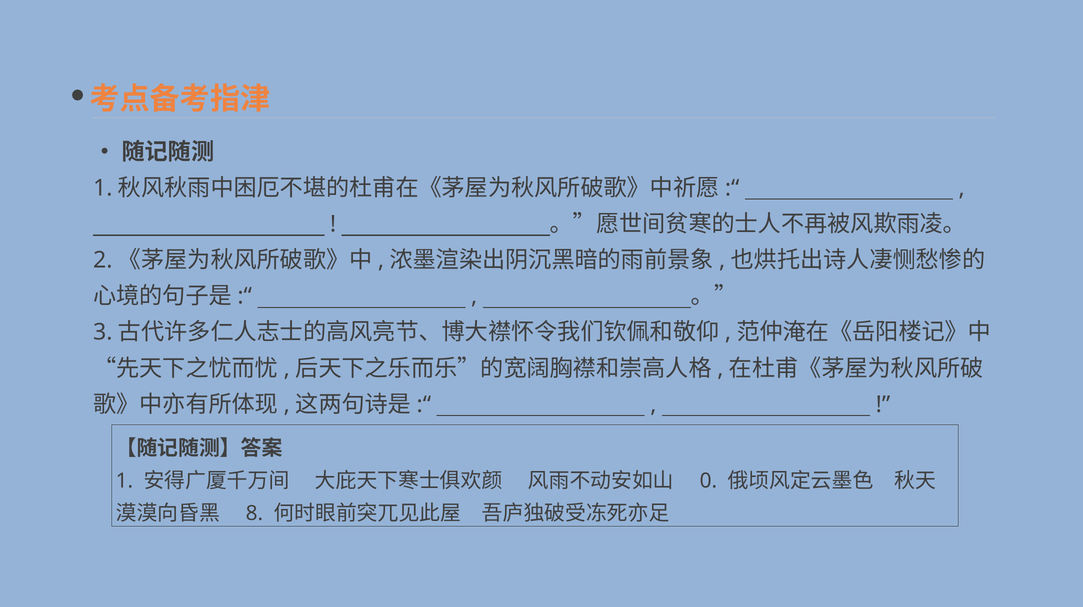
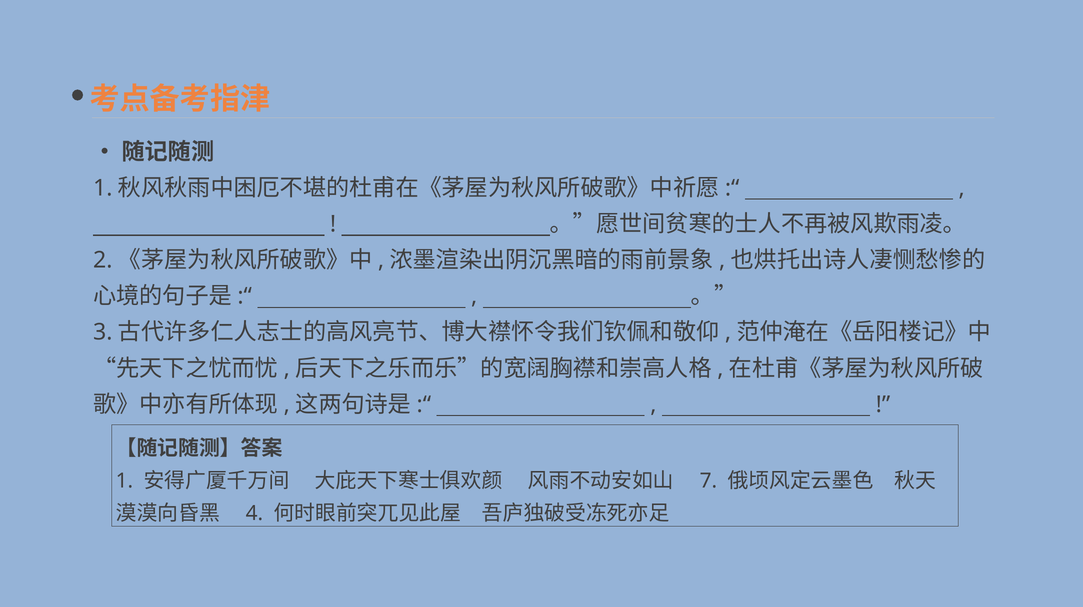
0: 0 -> 7
8: 8 -> 4
